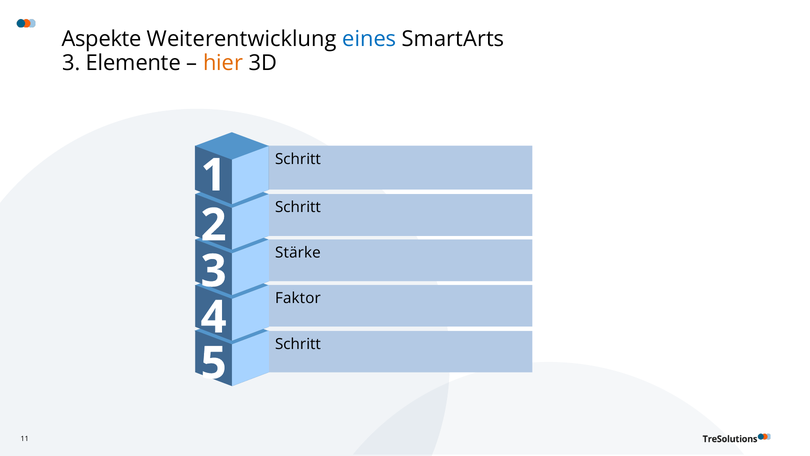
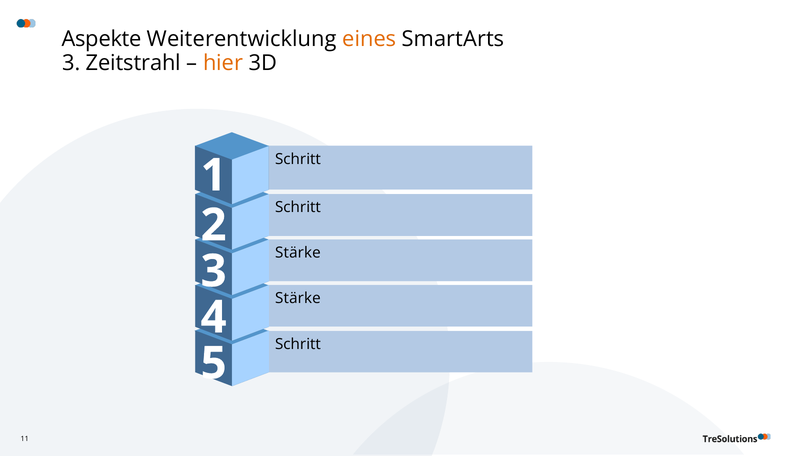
eines colour: blue -> orange
Elemente: Elemente -> Zeitstrahl
Faktor at (298, 298): Faktor -> Stärke
